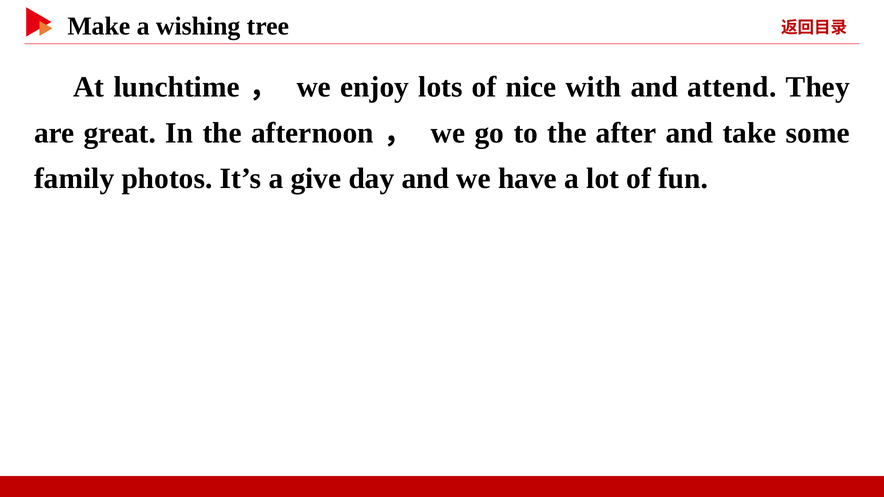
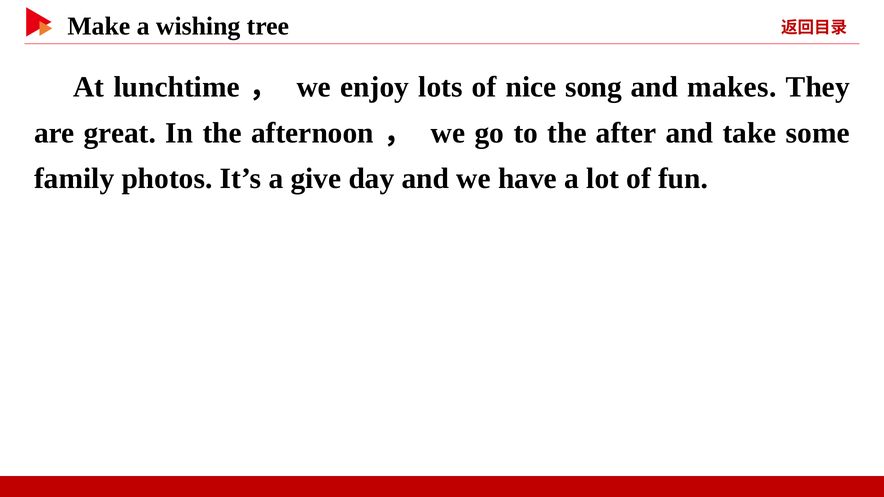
with: with -> song
attend: attend -> makes
